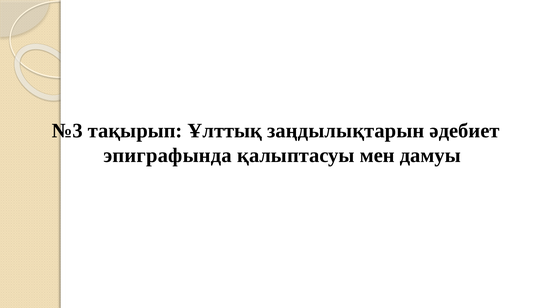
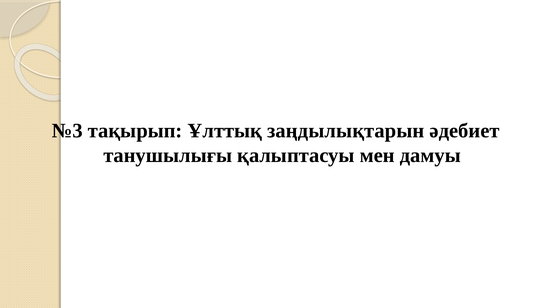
эпиграфында: эпиграфында -> танушылығы
